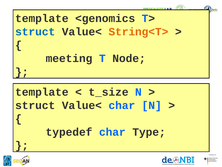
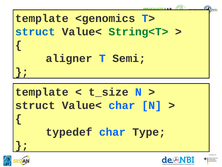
String<T> colour: orange -> green
meeting: meeting -> aligner
Node: Node -> Semi
